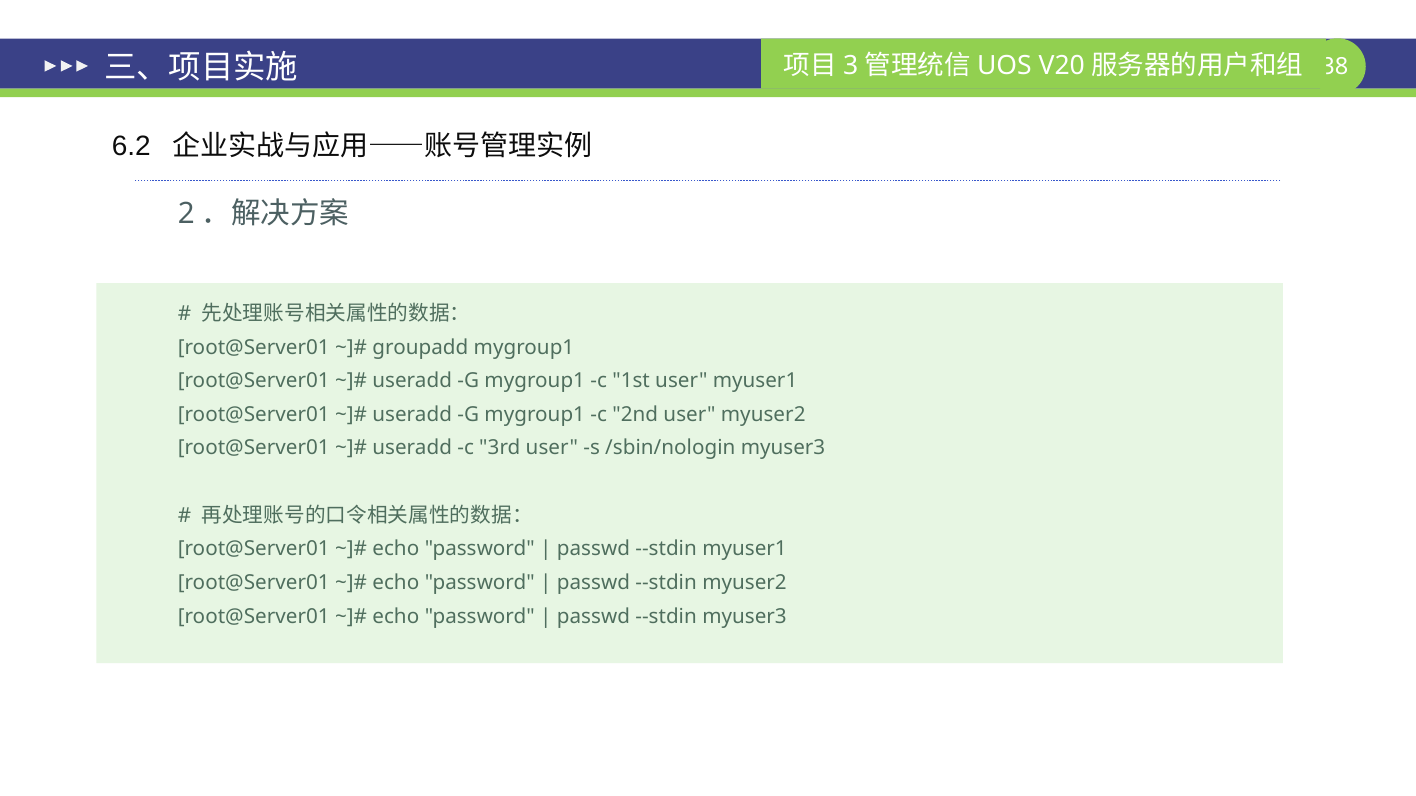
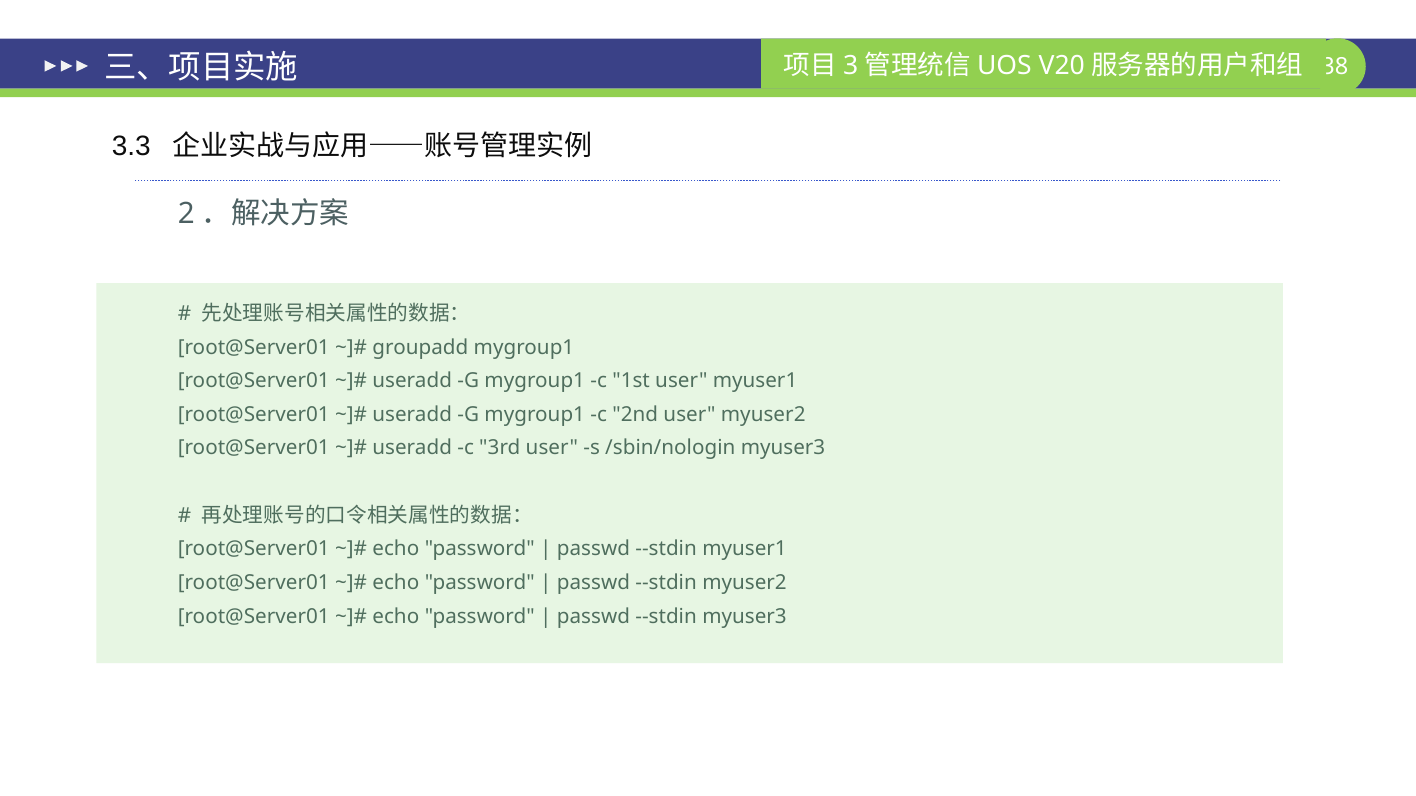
6.2: 6.2 -> 3.3
